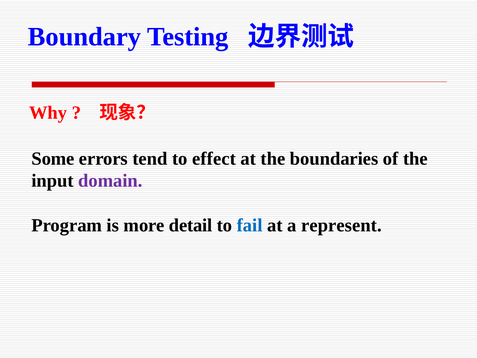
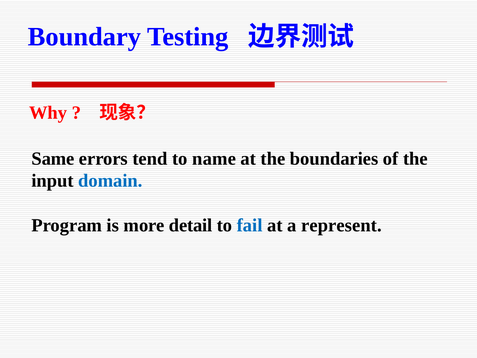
Some: Some -> Same
effect: effect -> name
domain colour: purple -> blue
